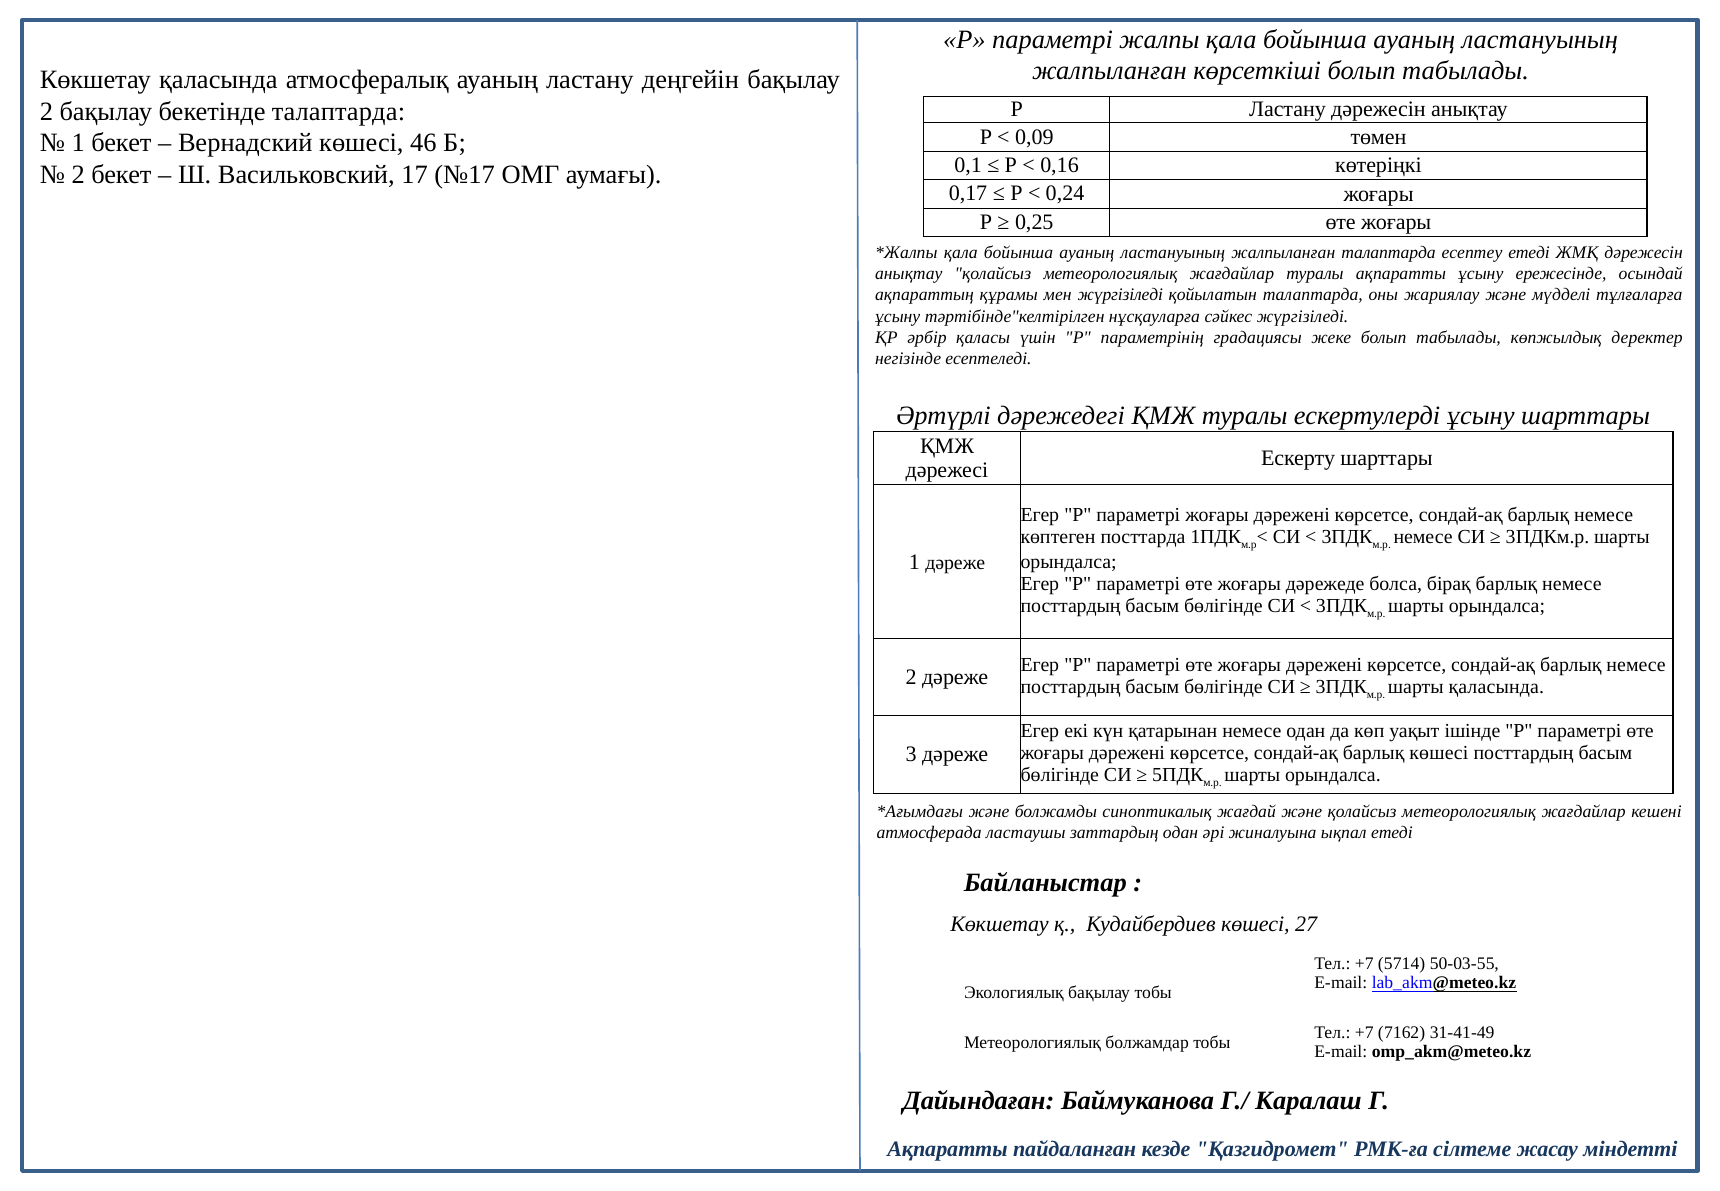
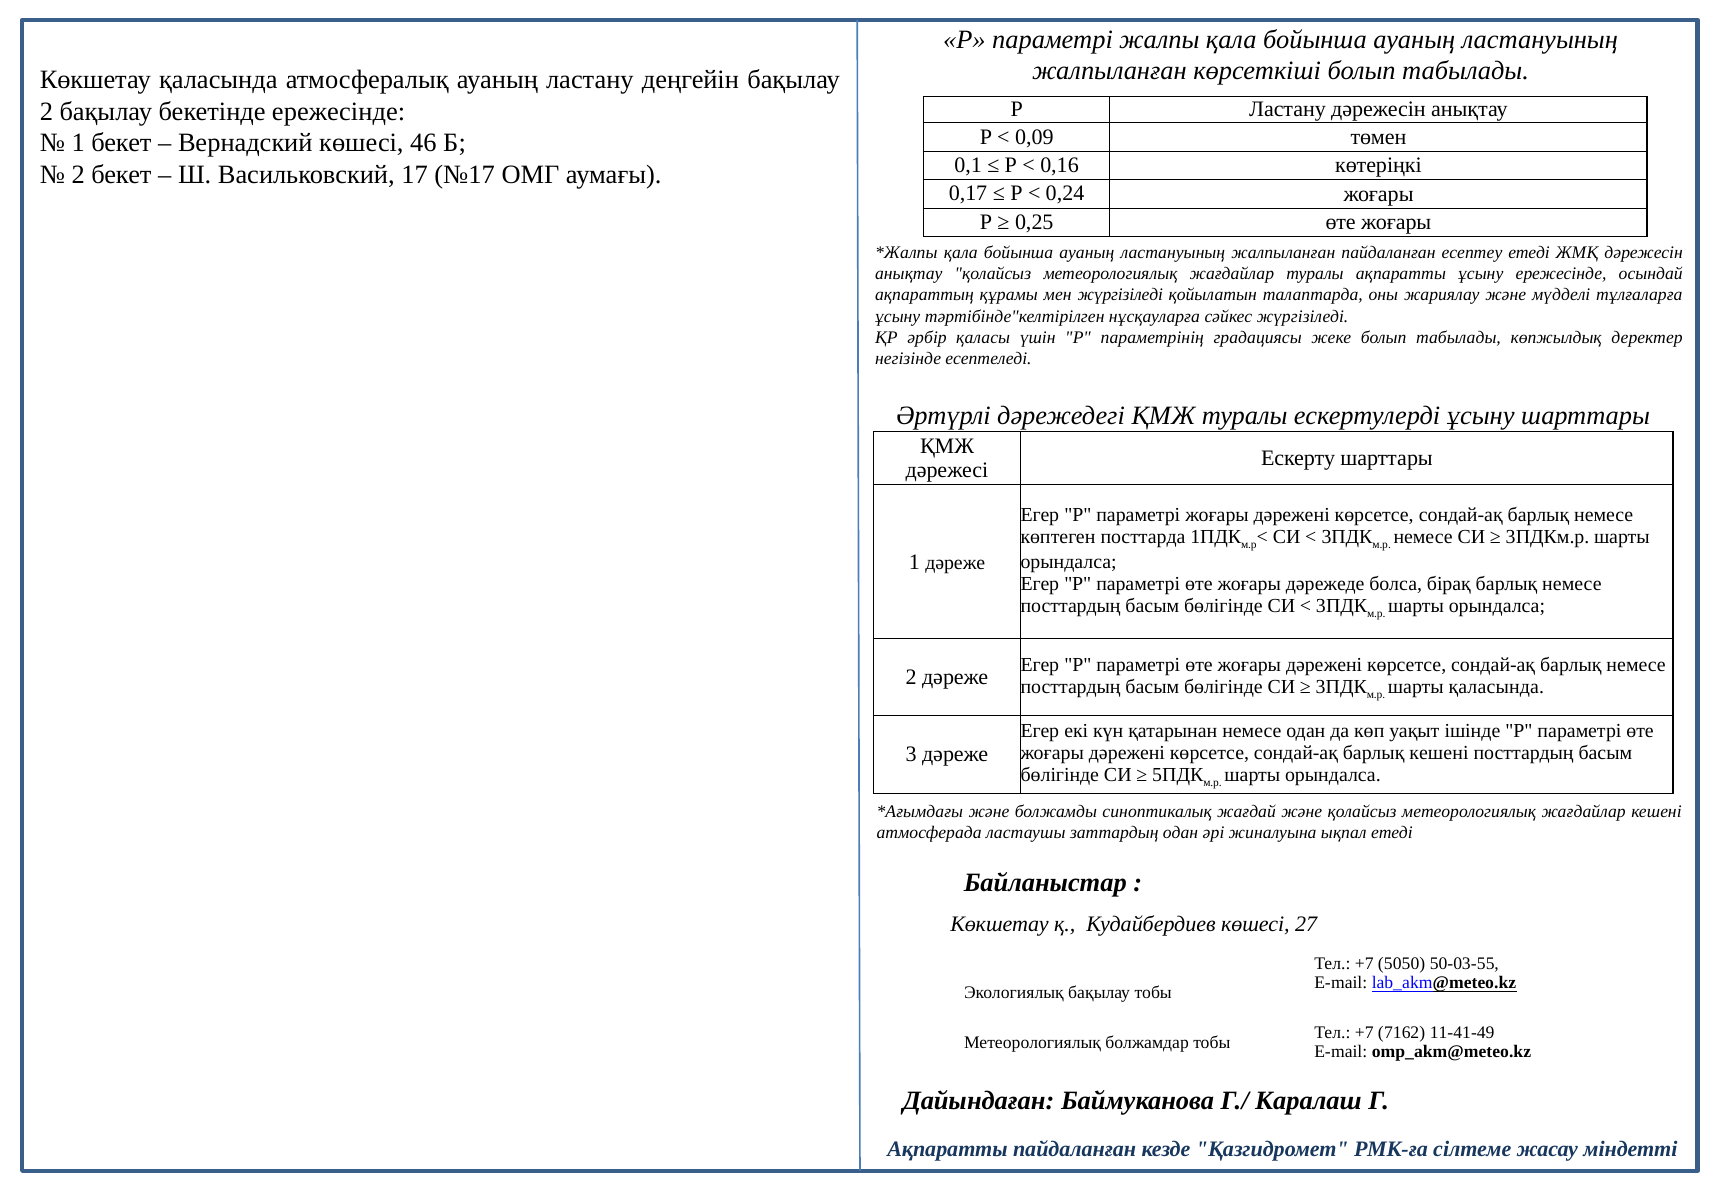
бекетінде талаптарда: талаптарда -> ережесінде
жалпыланған талаптарда: талаптарда -> пайдаланған
барлық көшесі: көшесі -> кешені
5714: 5714 -> 5050
31-41-49: 31-41-49 -> 11-41-49
